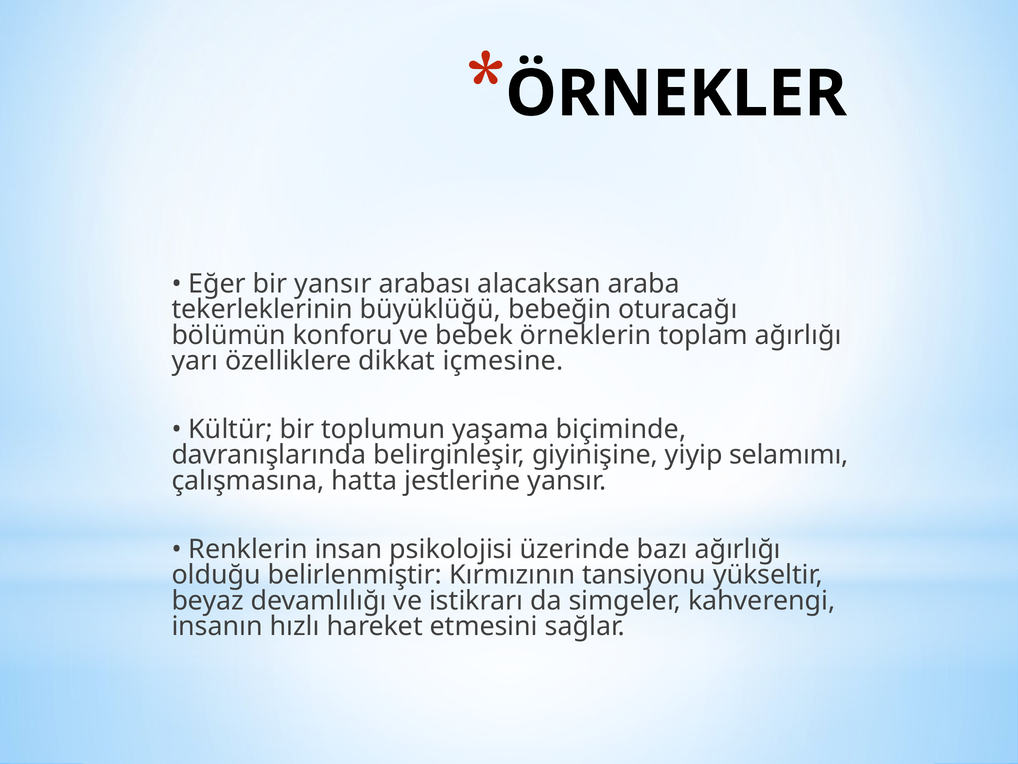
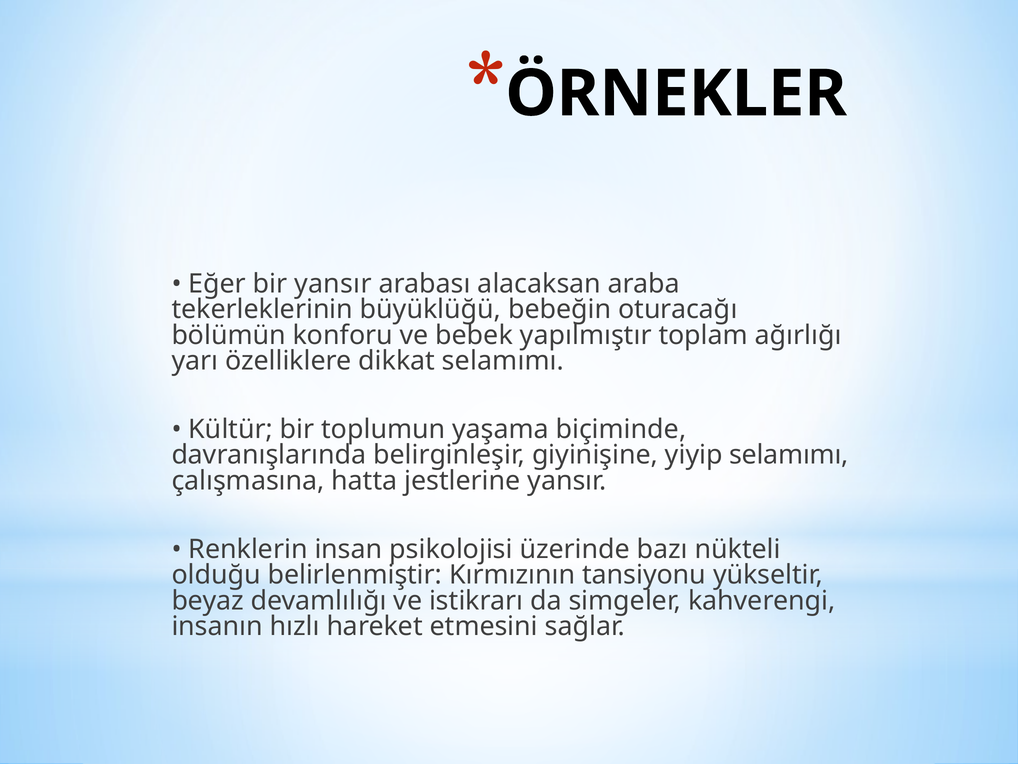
örneklerin: örneklerin -> yapılmıştır
dikkat içmesine: içmesine -> selamımı
bazı ağırlığı: ağırlığı -> nükteli
